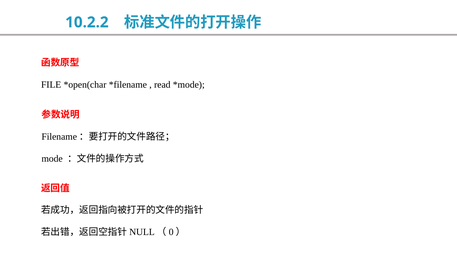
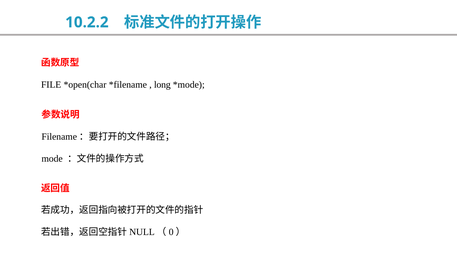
read: read -> long
